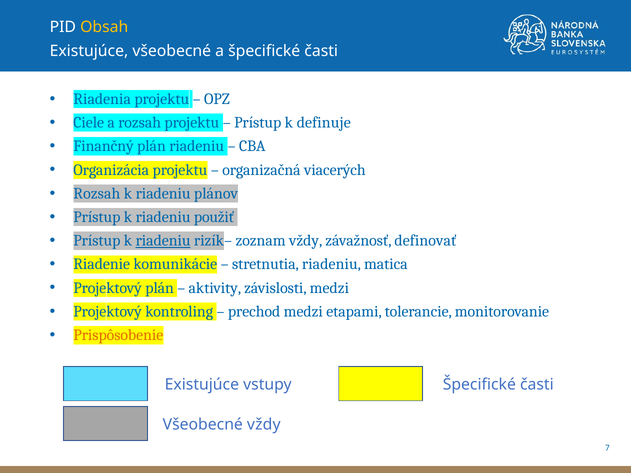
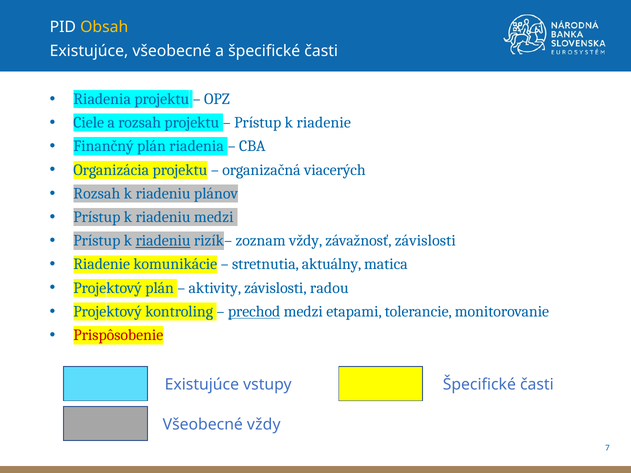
k definuje: definuje -> riadenie
plán riadeniu: riadeniu -> riadenia
riadeniu použiť: použiť -> medzi
závažnosť definovať: definovať -> závislosti
stretnutia riadeniu: riadeniu -> aktuálny
závislosti medzi: medzi -> radou
prechod underline: none -> present
Prispôsobenie colour: orange -> red
